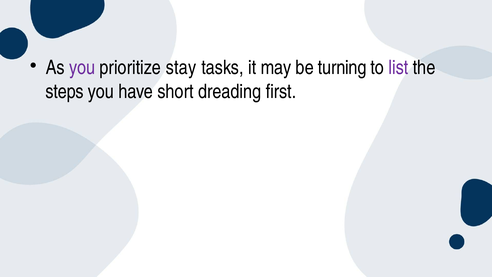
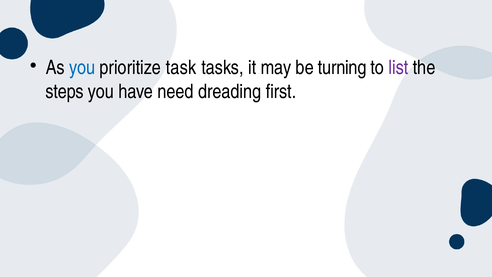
you at (82, 68) colour: purple -> blue
stay: stay -> task
short: short -> need
